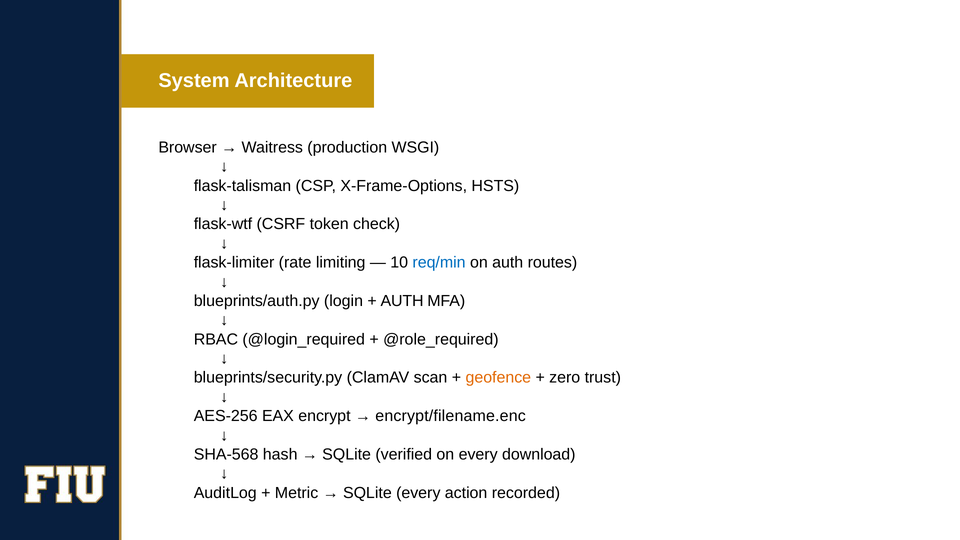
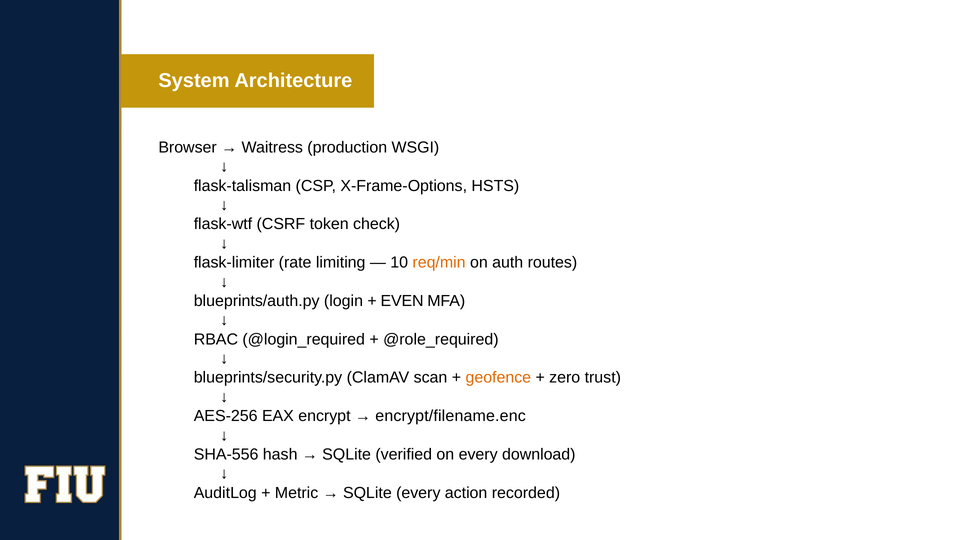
req/min colour: blue -> orange
AUTH at (402, 301): AUTH -> EVEN
SHA-568: SHA-568 -> SHA-556
